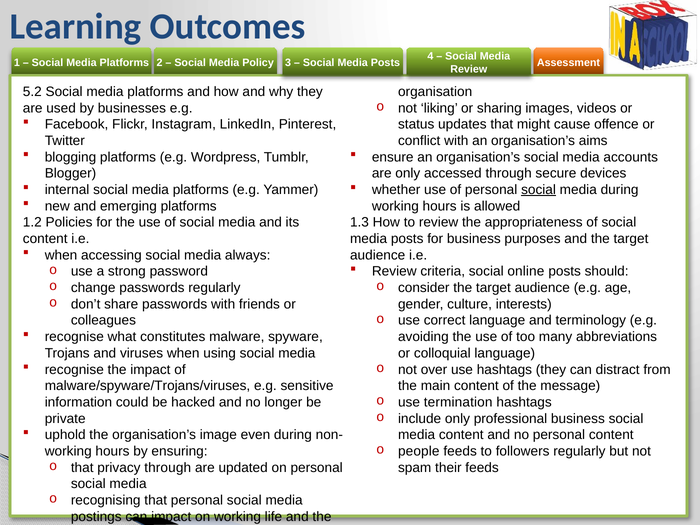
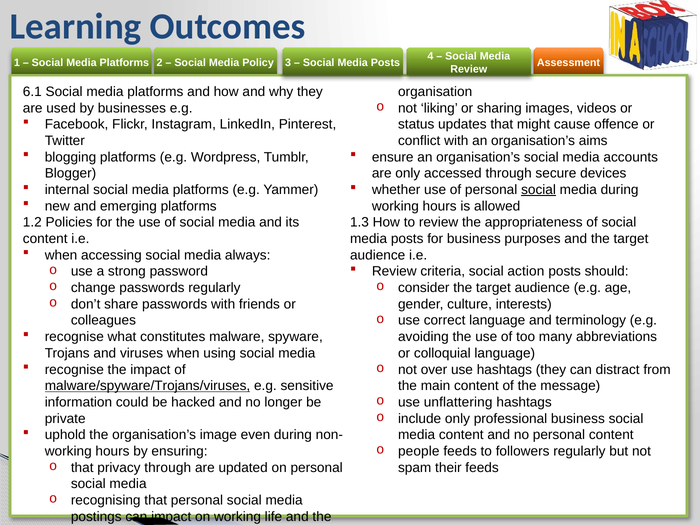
5.2: 5.2 -> 6.1
online: online -> action
malware/spyware/Trojans/viruses underline: none -> present
termination: termination -> unflattering
